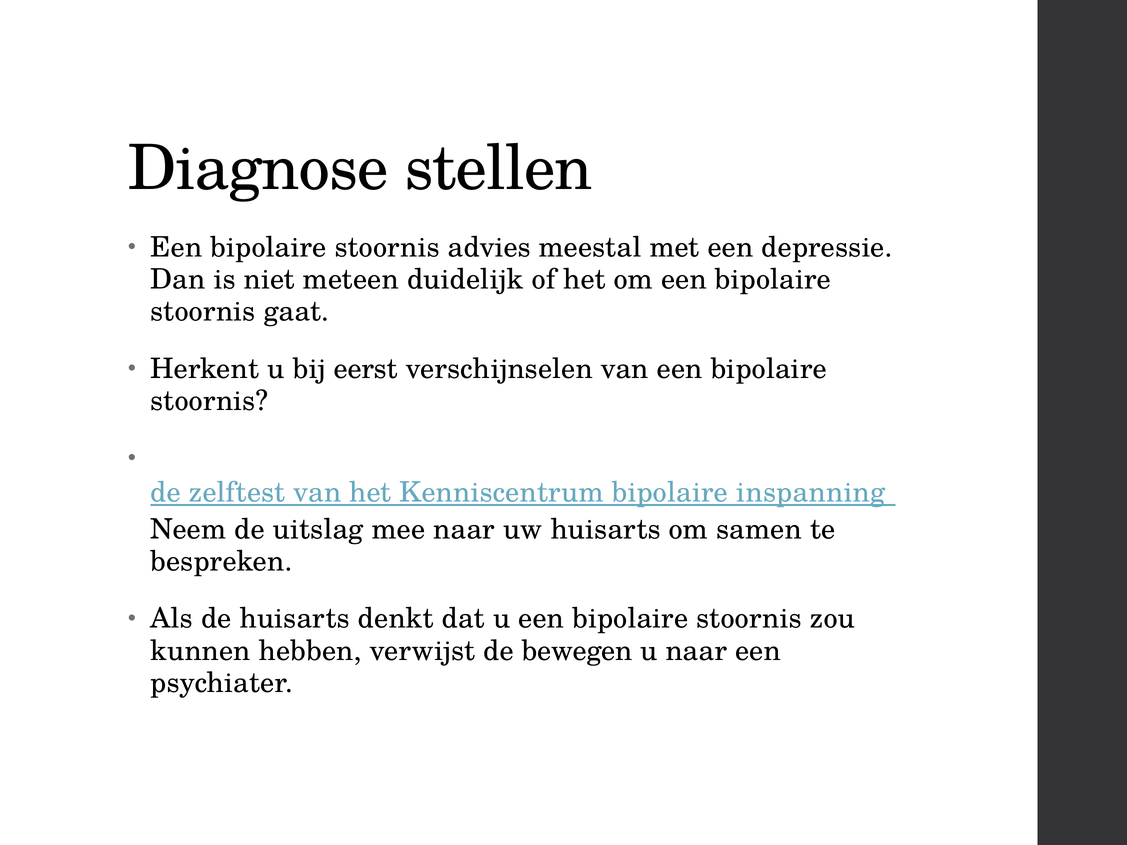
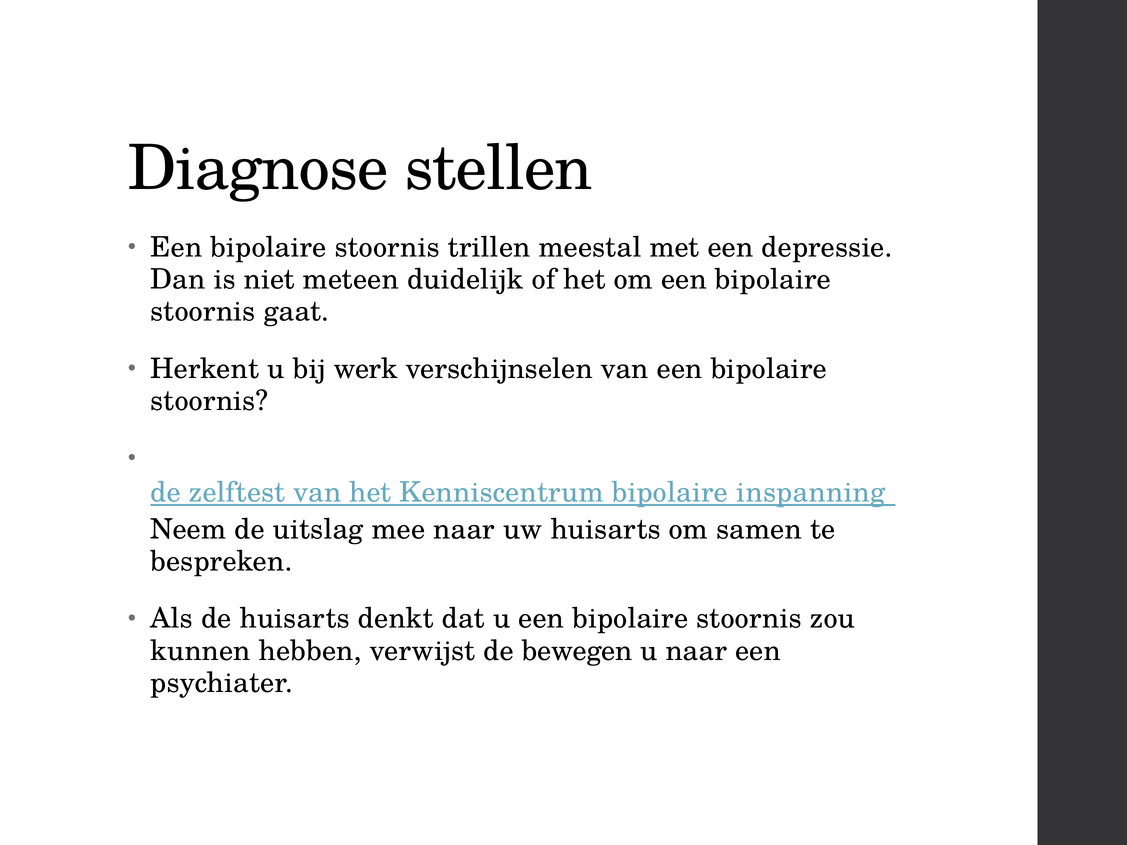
advies: advies -> trillen
eerst: eerst -> werk
